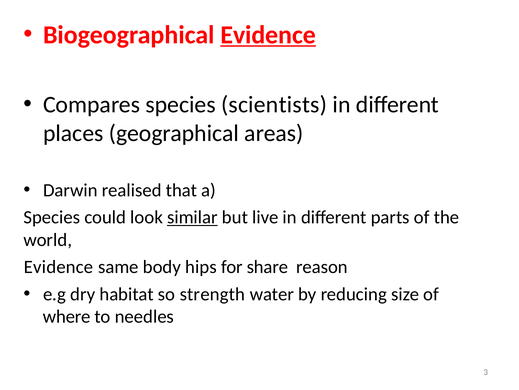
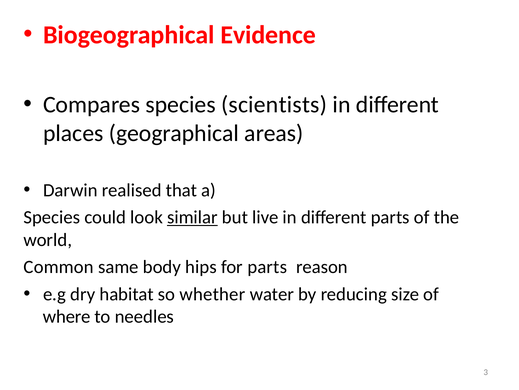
Evidence at (268, 35) underline: present -> none
Evidence at (59, 267): Evidence -> Common
for share: share -> parts
strength: strength -> whether
